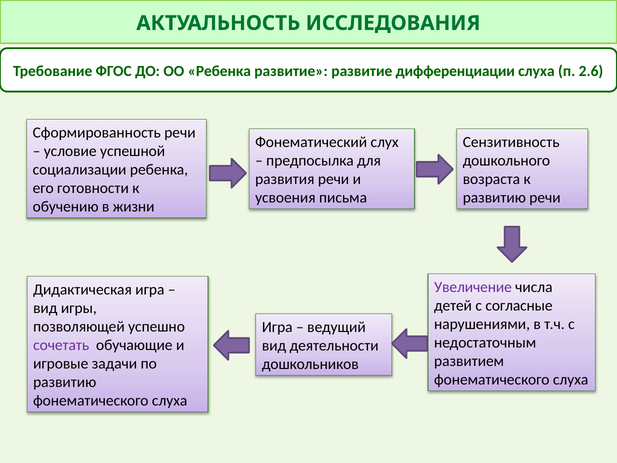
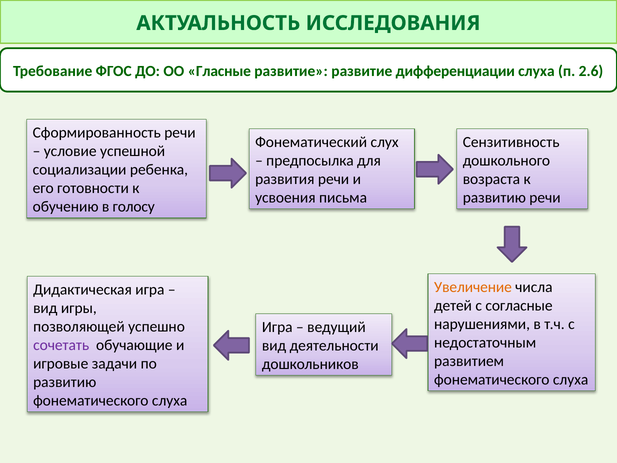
ОО Ребенка: Ребенка -> Гласные
жизни: жизни -> голосу
Увеличение colour: purple -> orange
